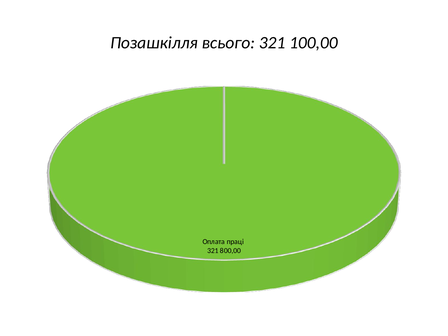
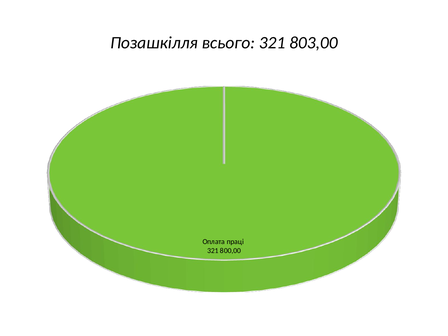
100,00: 100,00 -> 803,00
